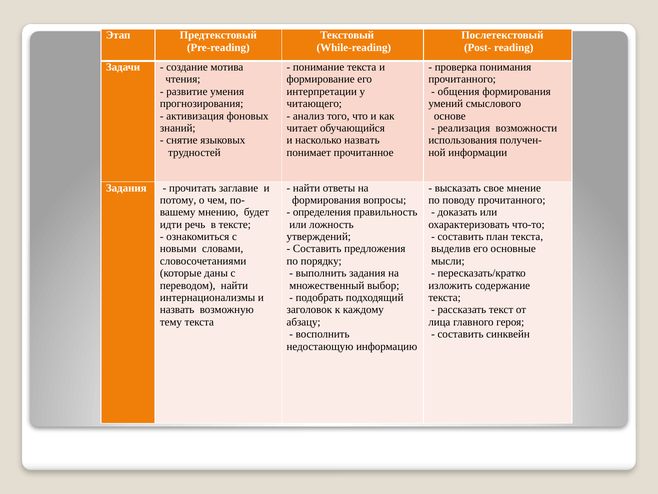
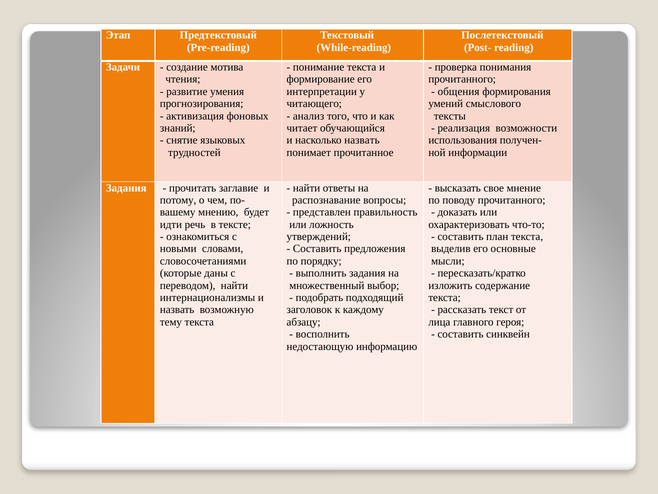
основе: основе -> тексты
формирования at (326, 200): формирования -> распознавание
определения: определения -> представлен
